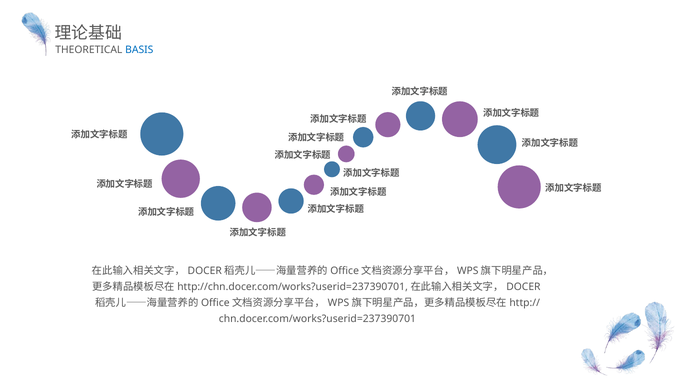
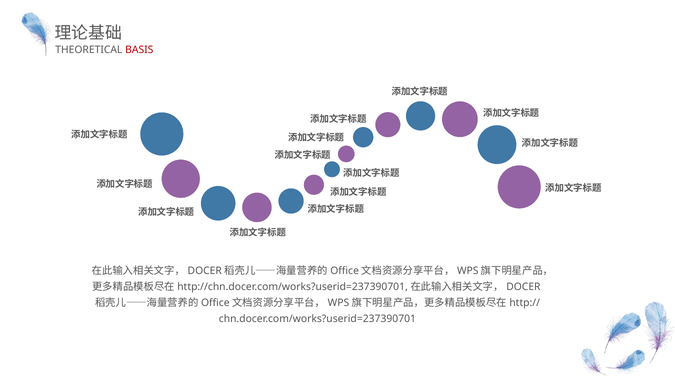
BASIS colour: blue -> red
